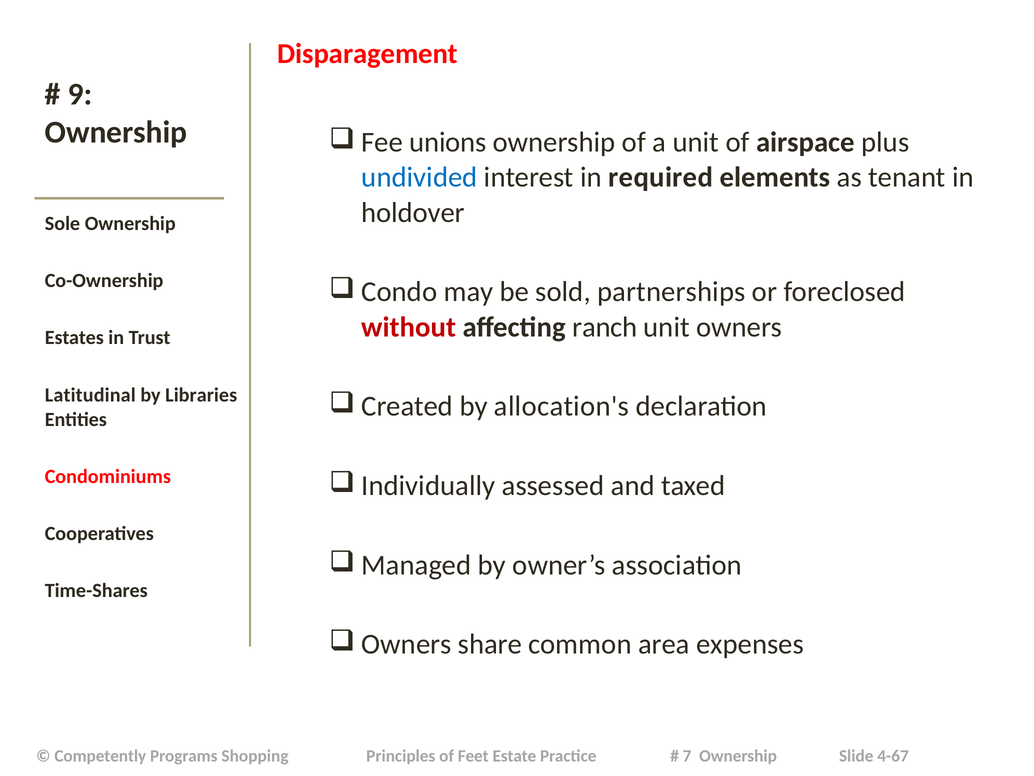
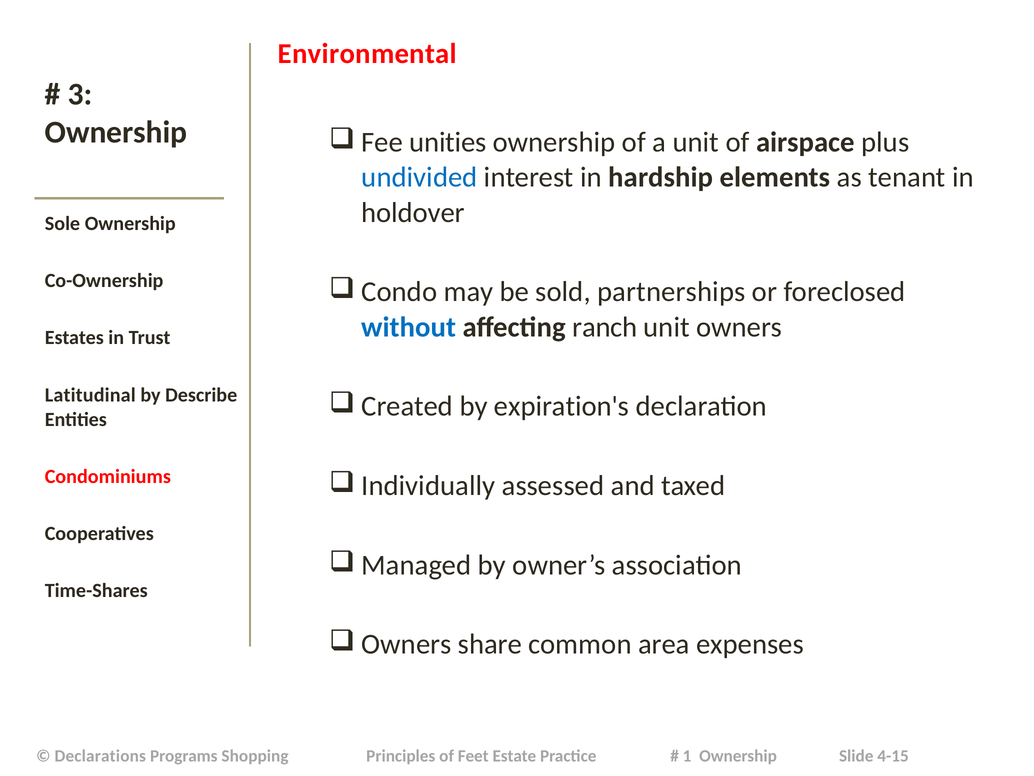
Disparagement: Disparagement -> Environmental
9: 9 -> 3
unions: unions -> unities
required: required -> hardship
without colour: red -> blue
Libraries: Libraries -> Describe
allocation's: allocation's -> expiration's
Competently: Competently -> Declarations
7: 7 -> 1
4-67: 4-67 -> 4-15
